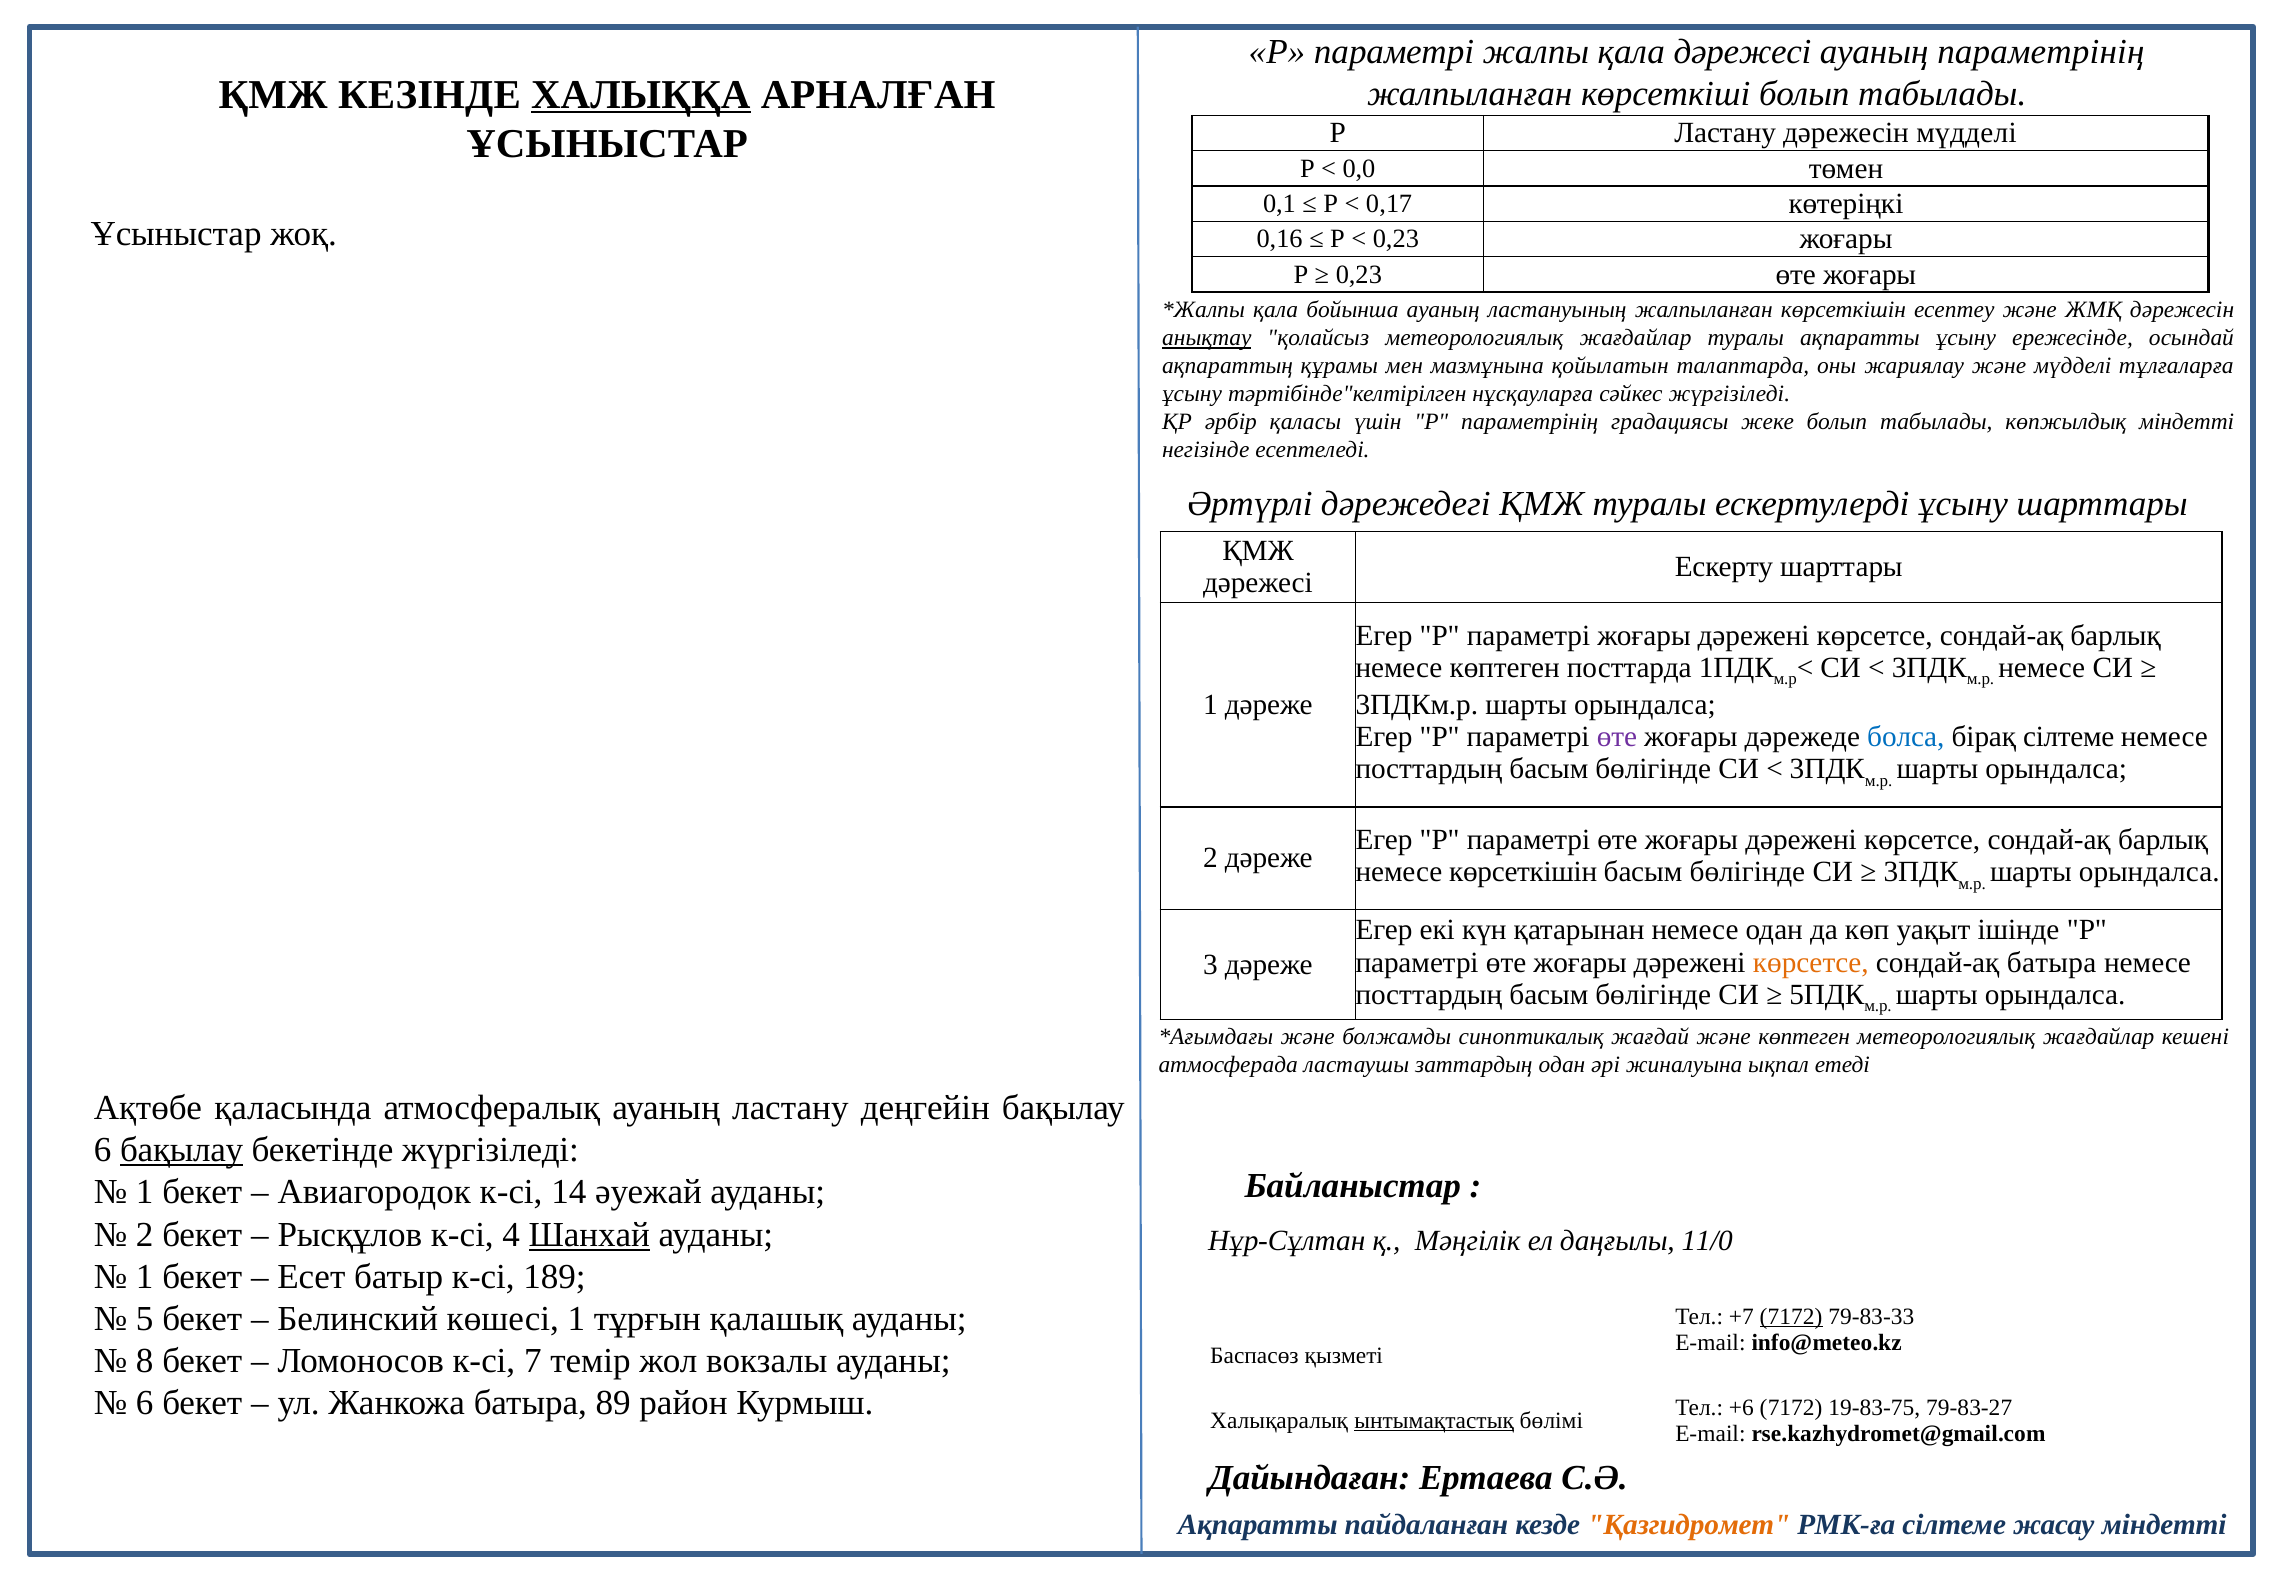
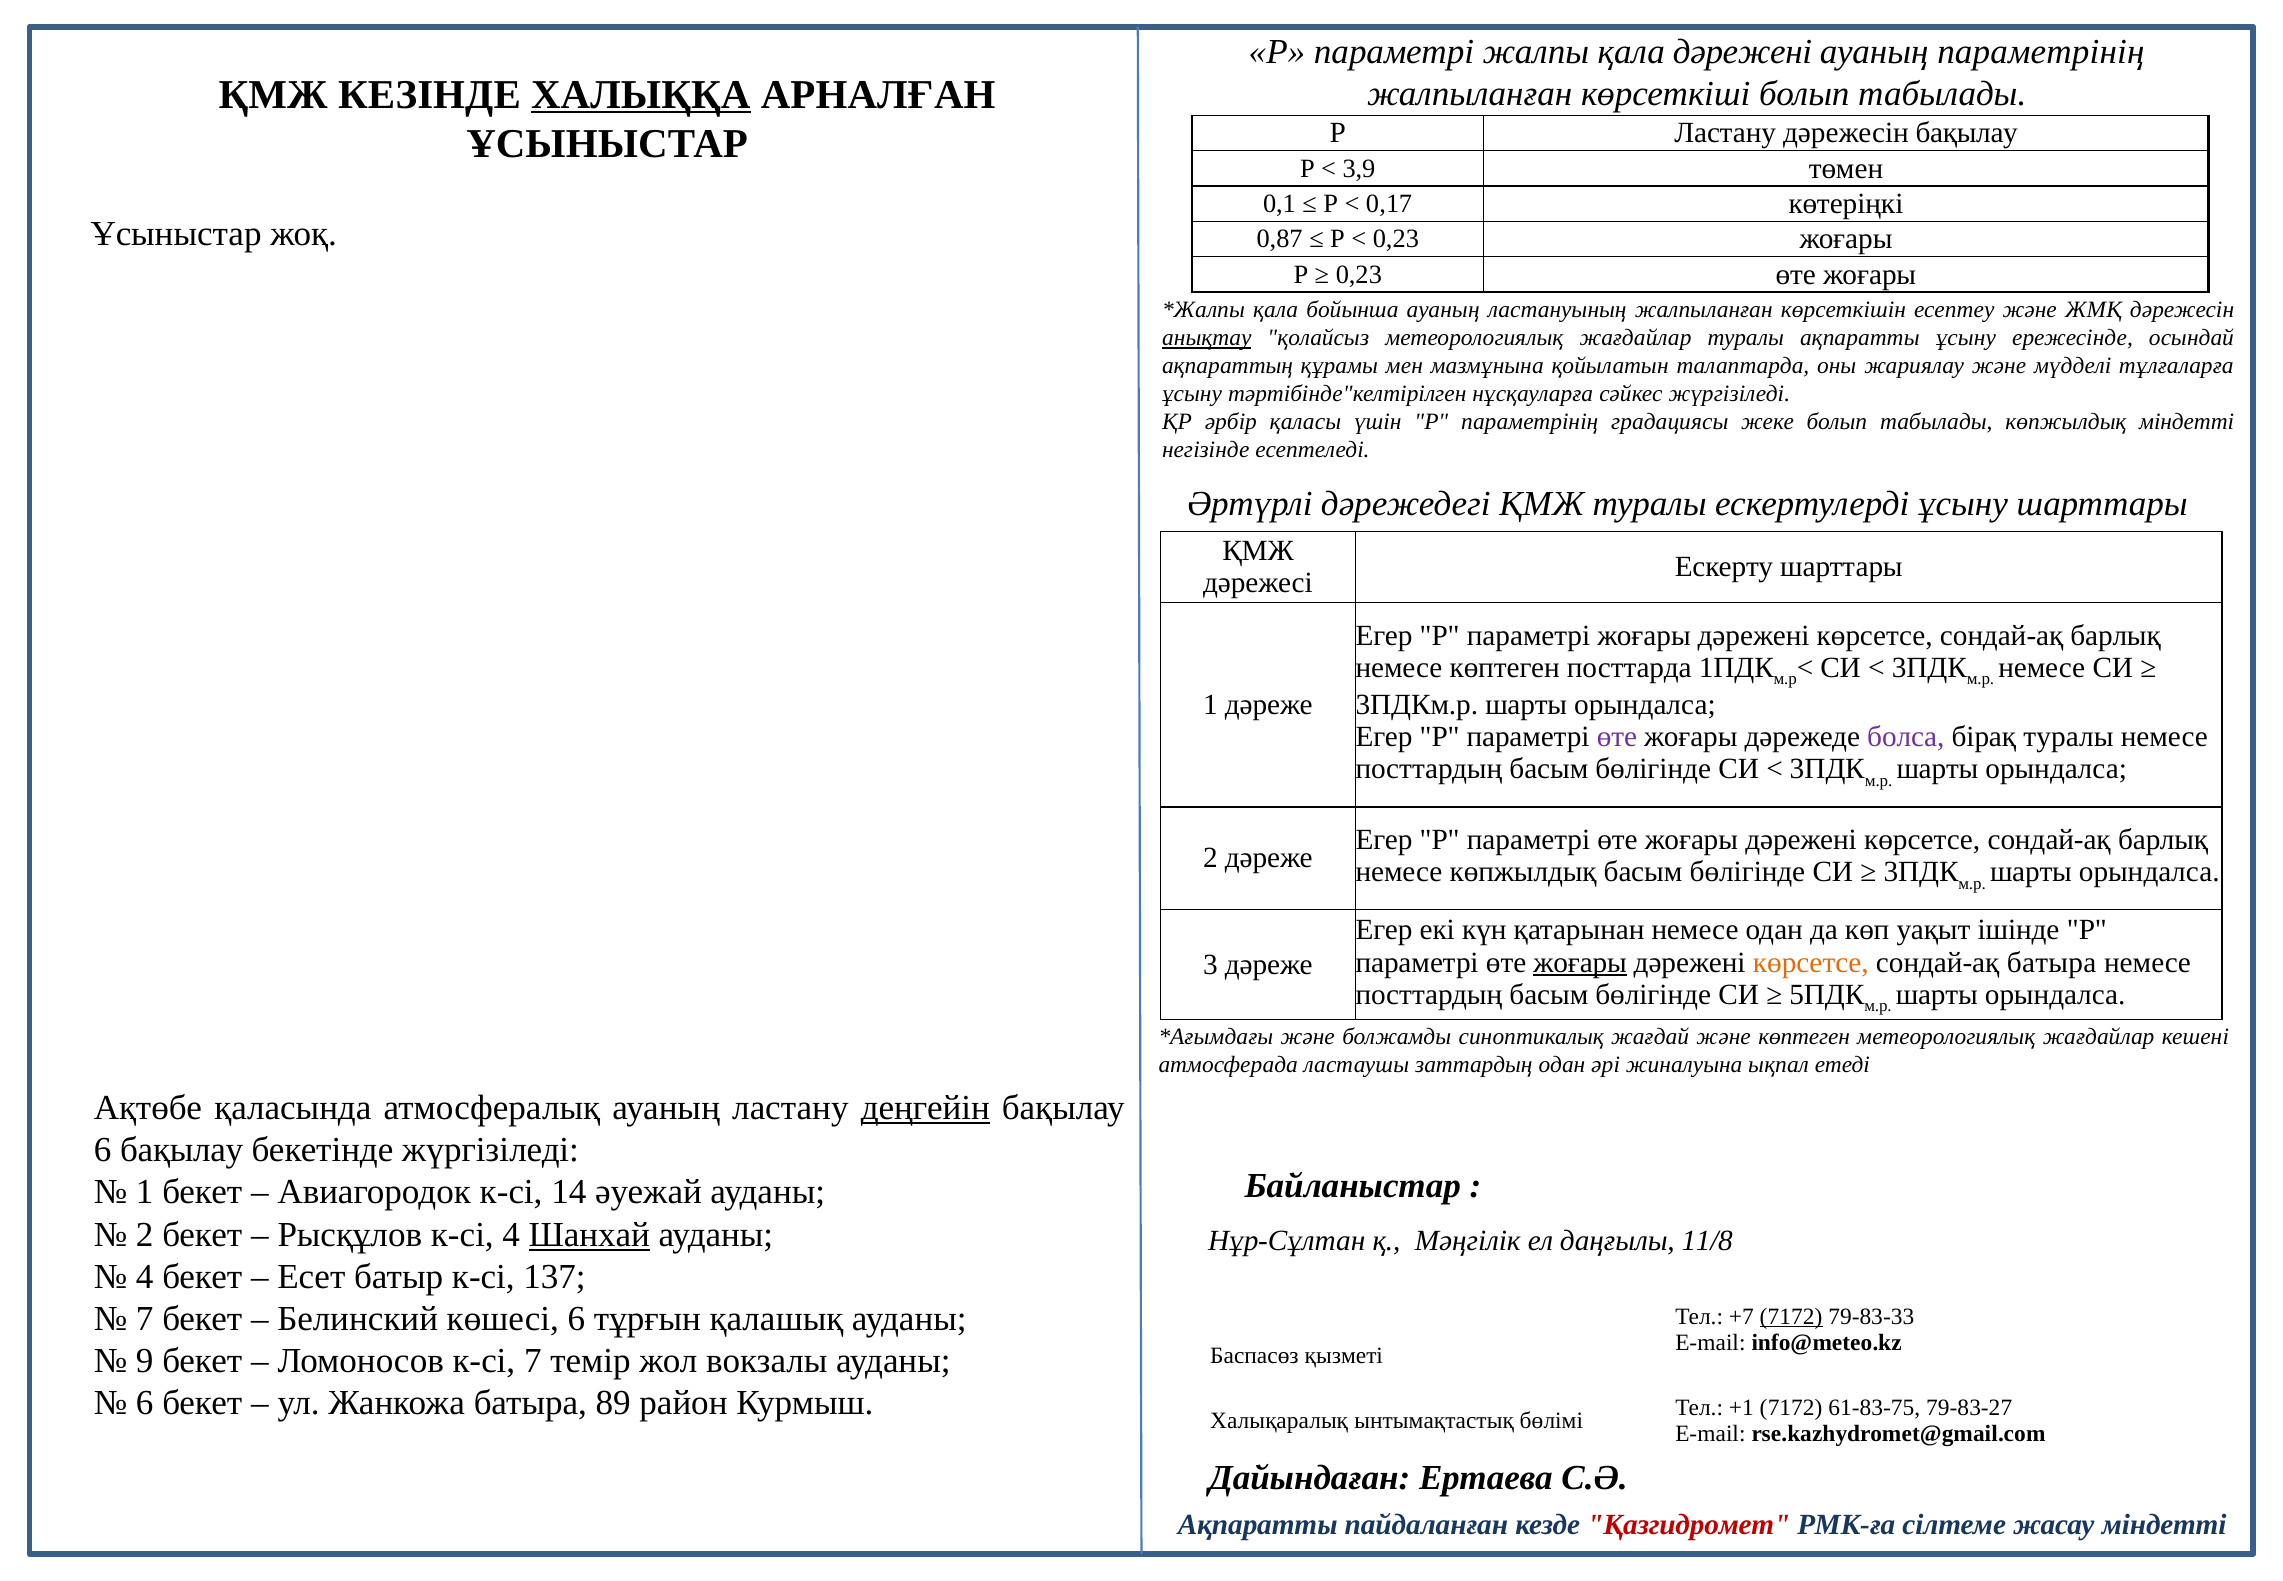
қала дәрежесі: дәрежесі -> дәрежені
дәрежесін мүдделі: мүдделі -> бақылау
0,0: 0,0 -> 3,9
0,16: 0,16 -> 0,87
болса colour: blue -> purple
бірақ сілтеме: сілтеме -> туралы
немесе көрсеткішін: көрсеткішін -> көпжылдық
жоғары at (1580, 962) underline: none -> present
деңгейін underline: none -> present
бақылау at (182, 1150) underline: present -> none
11/0: 11/0 -> 11/8
1 at (145, 1276): 1 -> 4
189: 189 -> 137
5 at (145, 1318): 5 -> 7
көшесі 1: 1 -> 6
8: 8 -> 9
+6: +6 -> +1
19-83-75: 19-83-75 -> 61-83-75
ынтымақтастық underline: present -> none
Қазгидромет colour: orange -> red
